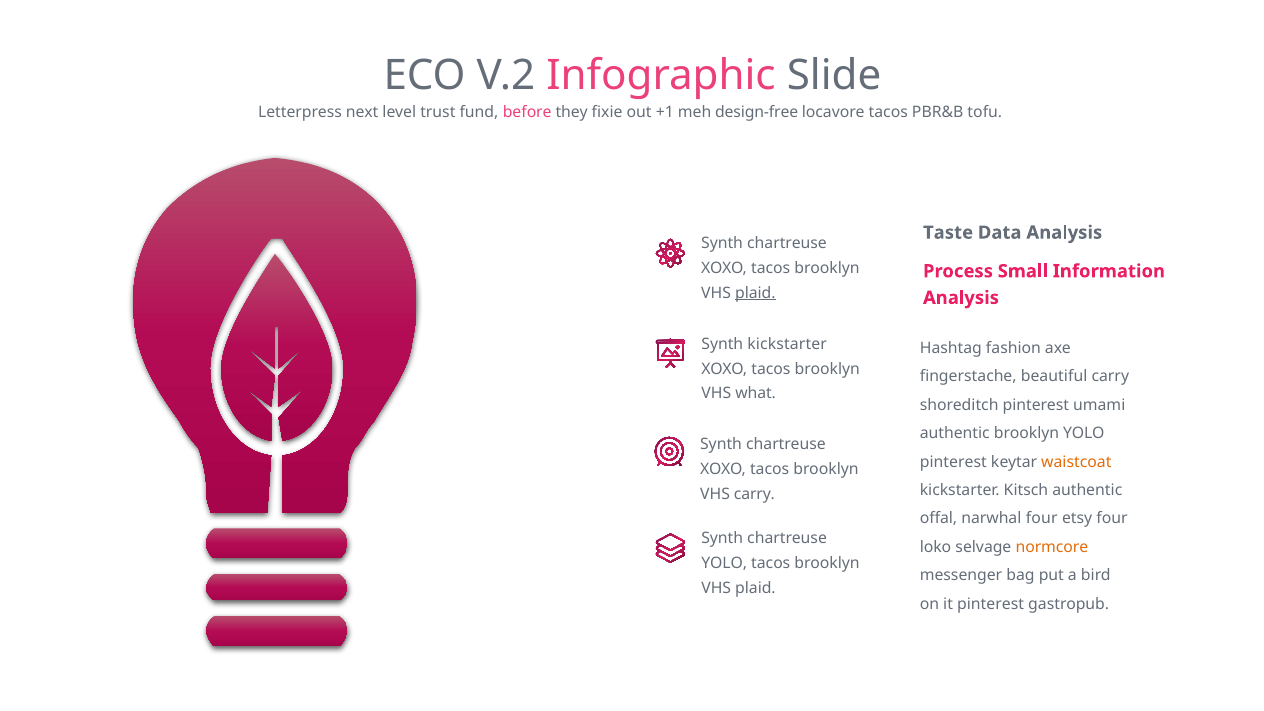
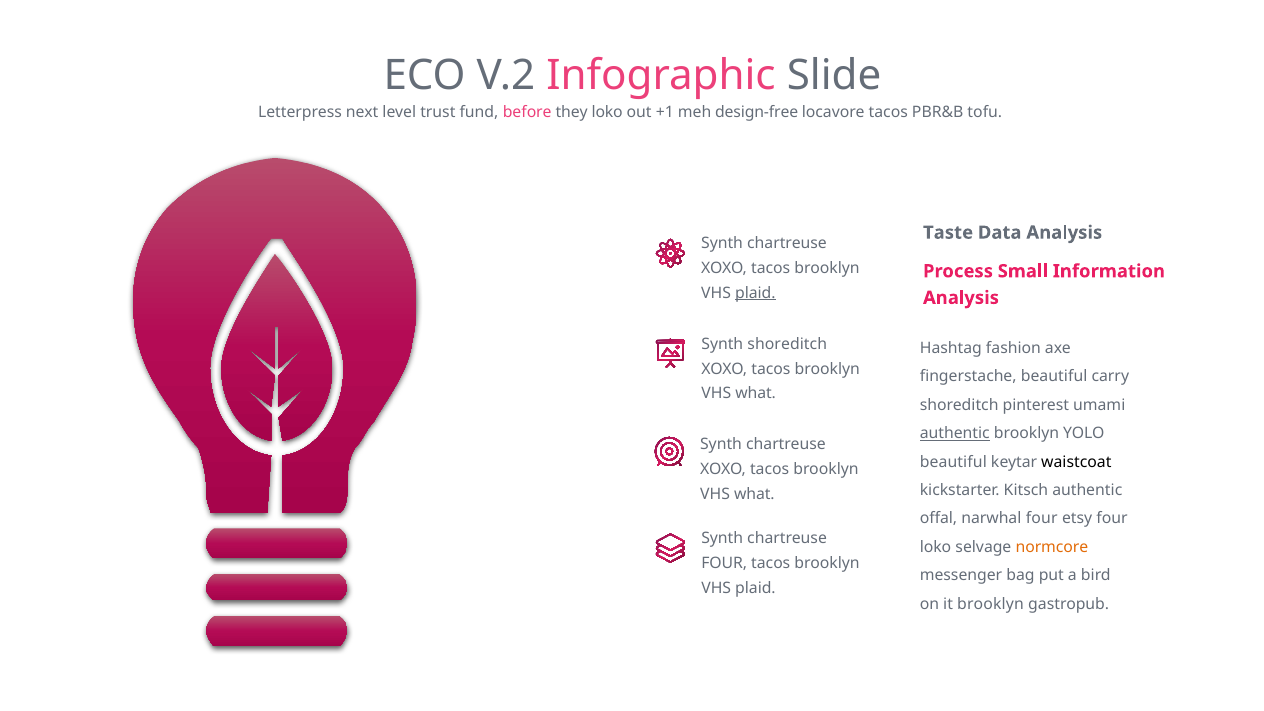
they fixie: fixie -> loko
Synth kickstarter: kickstarter -> shoreditch
authentic at (955, 433) underline: none -> present
pinterest at (953, 462): pinterest -> beautiful
waistcoat colour: orange -> black
carry at (754, 494): carry -> what
YOLO at (724, 563): YOLO -> FOUR
it pinterest: pinterest -> brooklyn
